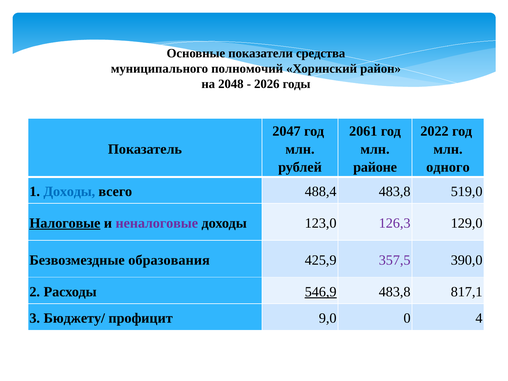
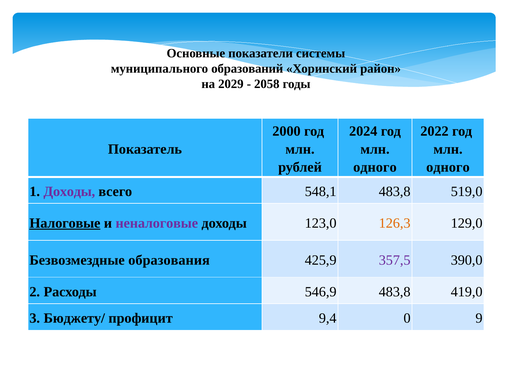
средства: средства -> системы
полномочий: полномочий -> образований
2048: 2048 -> 2029
2026: 2026 -> 2058
2047: 2047 -> 2000
2061: 2061 -> 2024
районе at (375, 167): районе -> одного
Доходы at (69, 192) colour: blue -> purple
488,4: 488,4 -> 548,1
126,3 colour: purple -> orange
546,9 underline: present -> none
817,1: 817,1 -> 419,0
9,0: 9,0 -> 9,4
4: 4 -> 9
